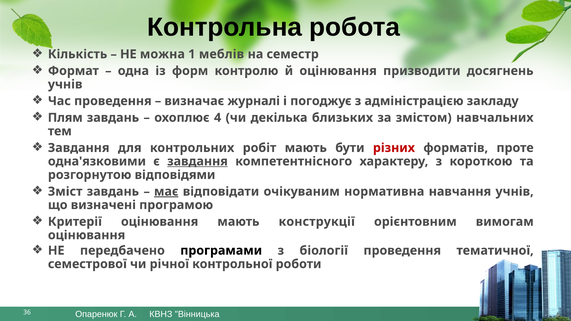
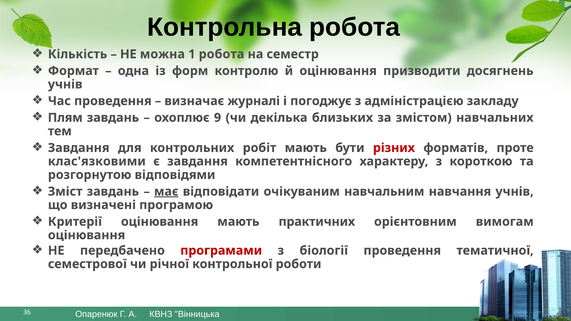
1 меблів: меблів -> робота
4: 4 -> 9
одна'язковими: одна'язковими -> клас'язковими
завдання at (198, 161) underline: present -> none
нормативна: нормативна -> навчальним
конструкції: конструкції -> практичних
програмами colour: black -> red
